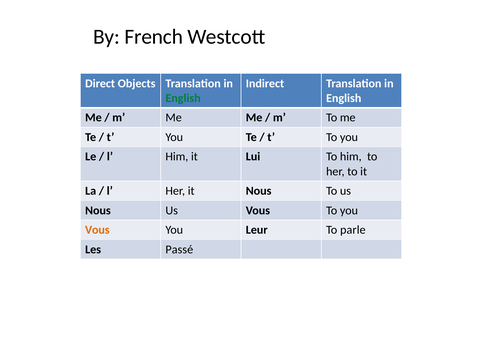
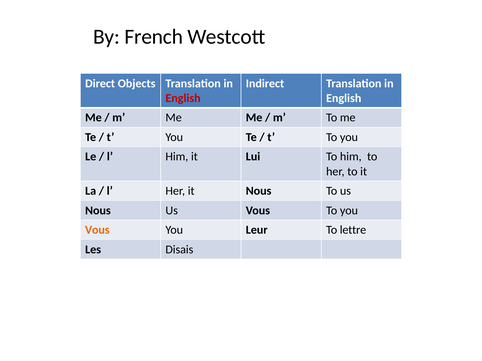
English at (183, 98) colour: green -> red
parle: parle -> lettre
Passé: Passé -> Disais
